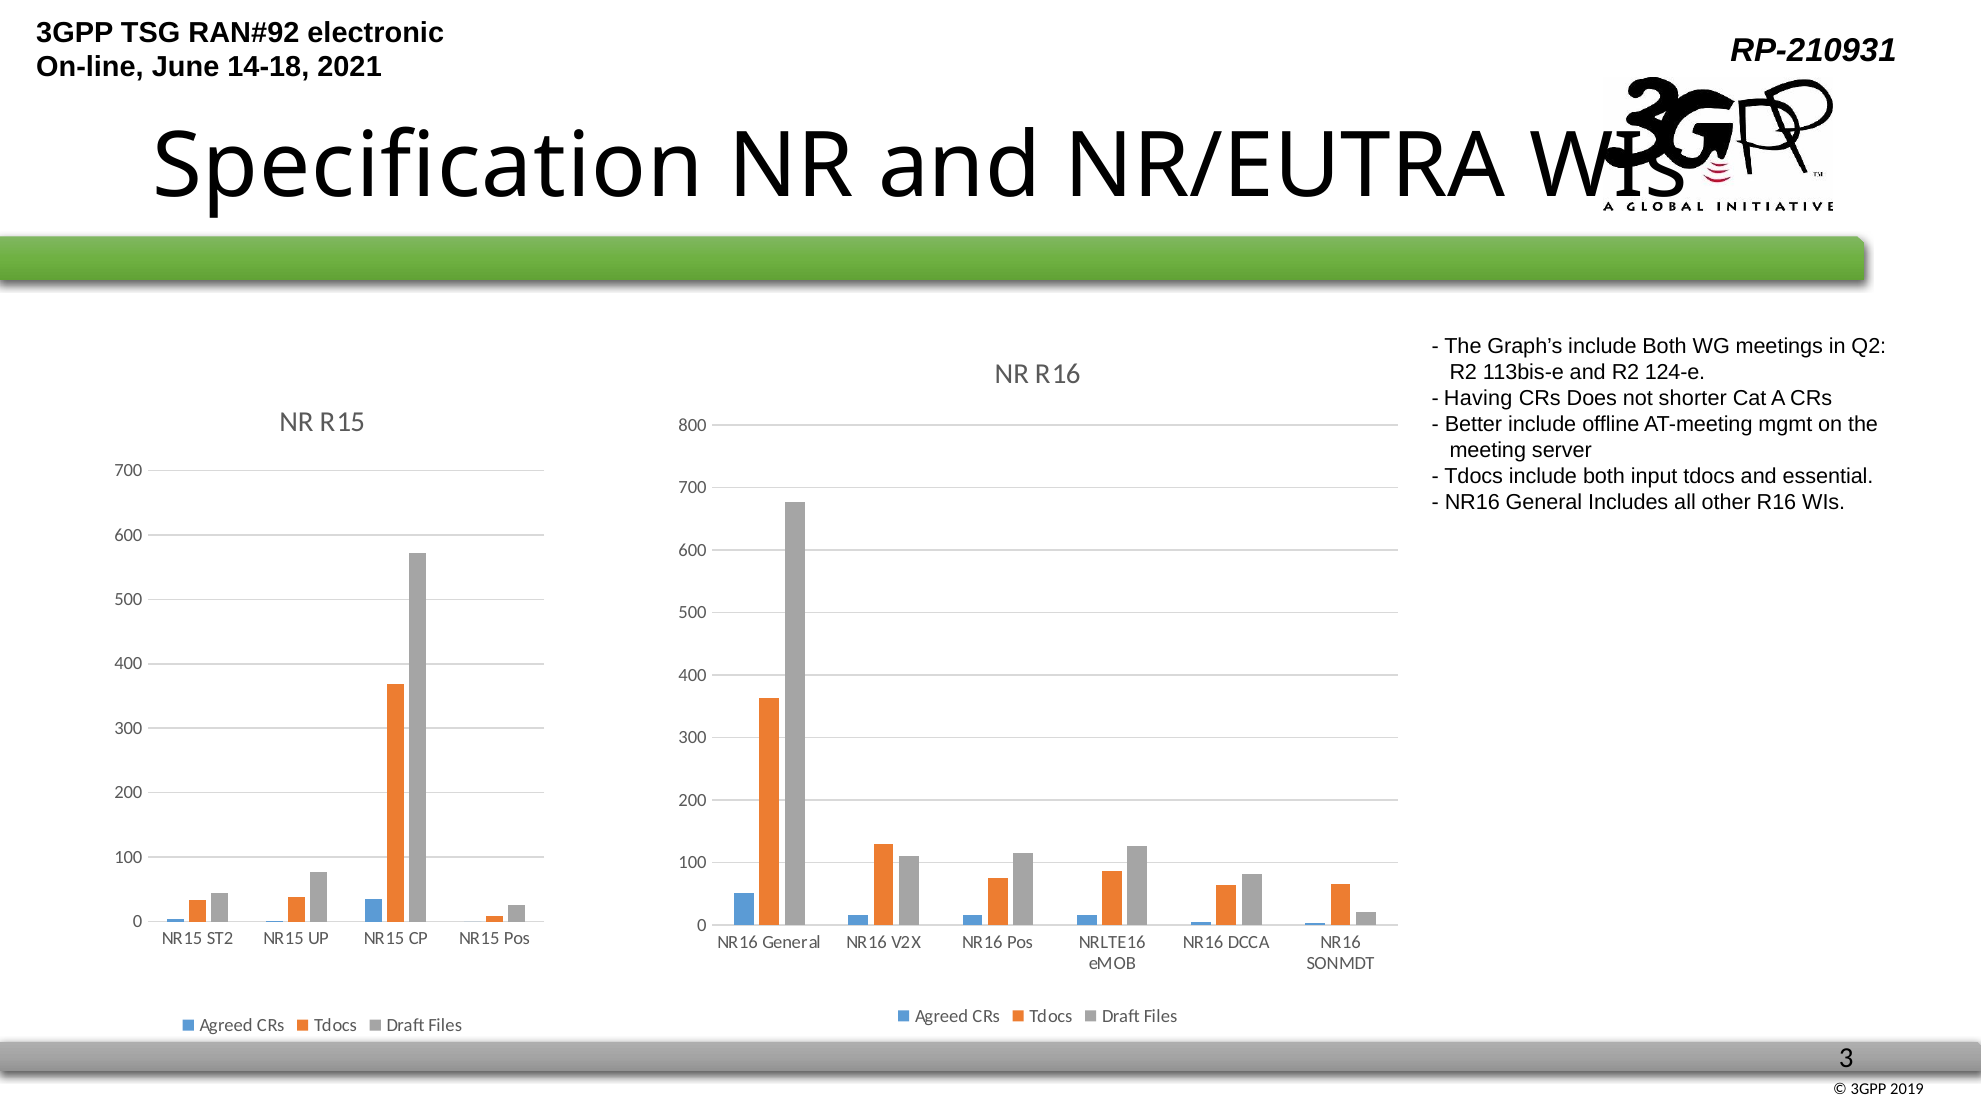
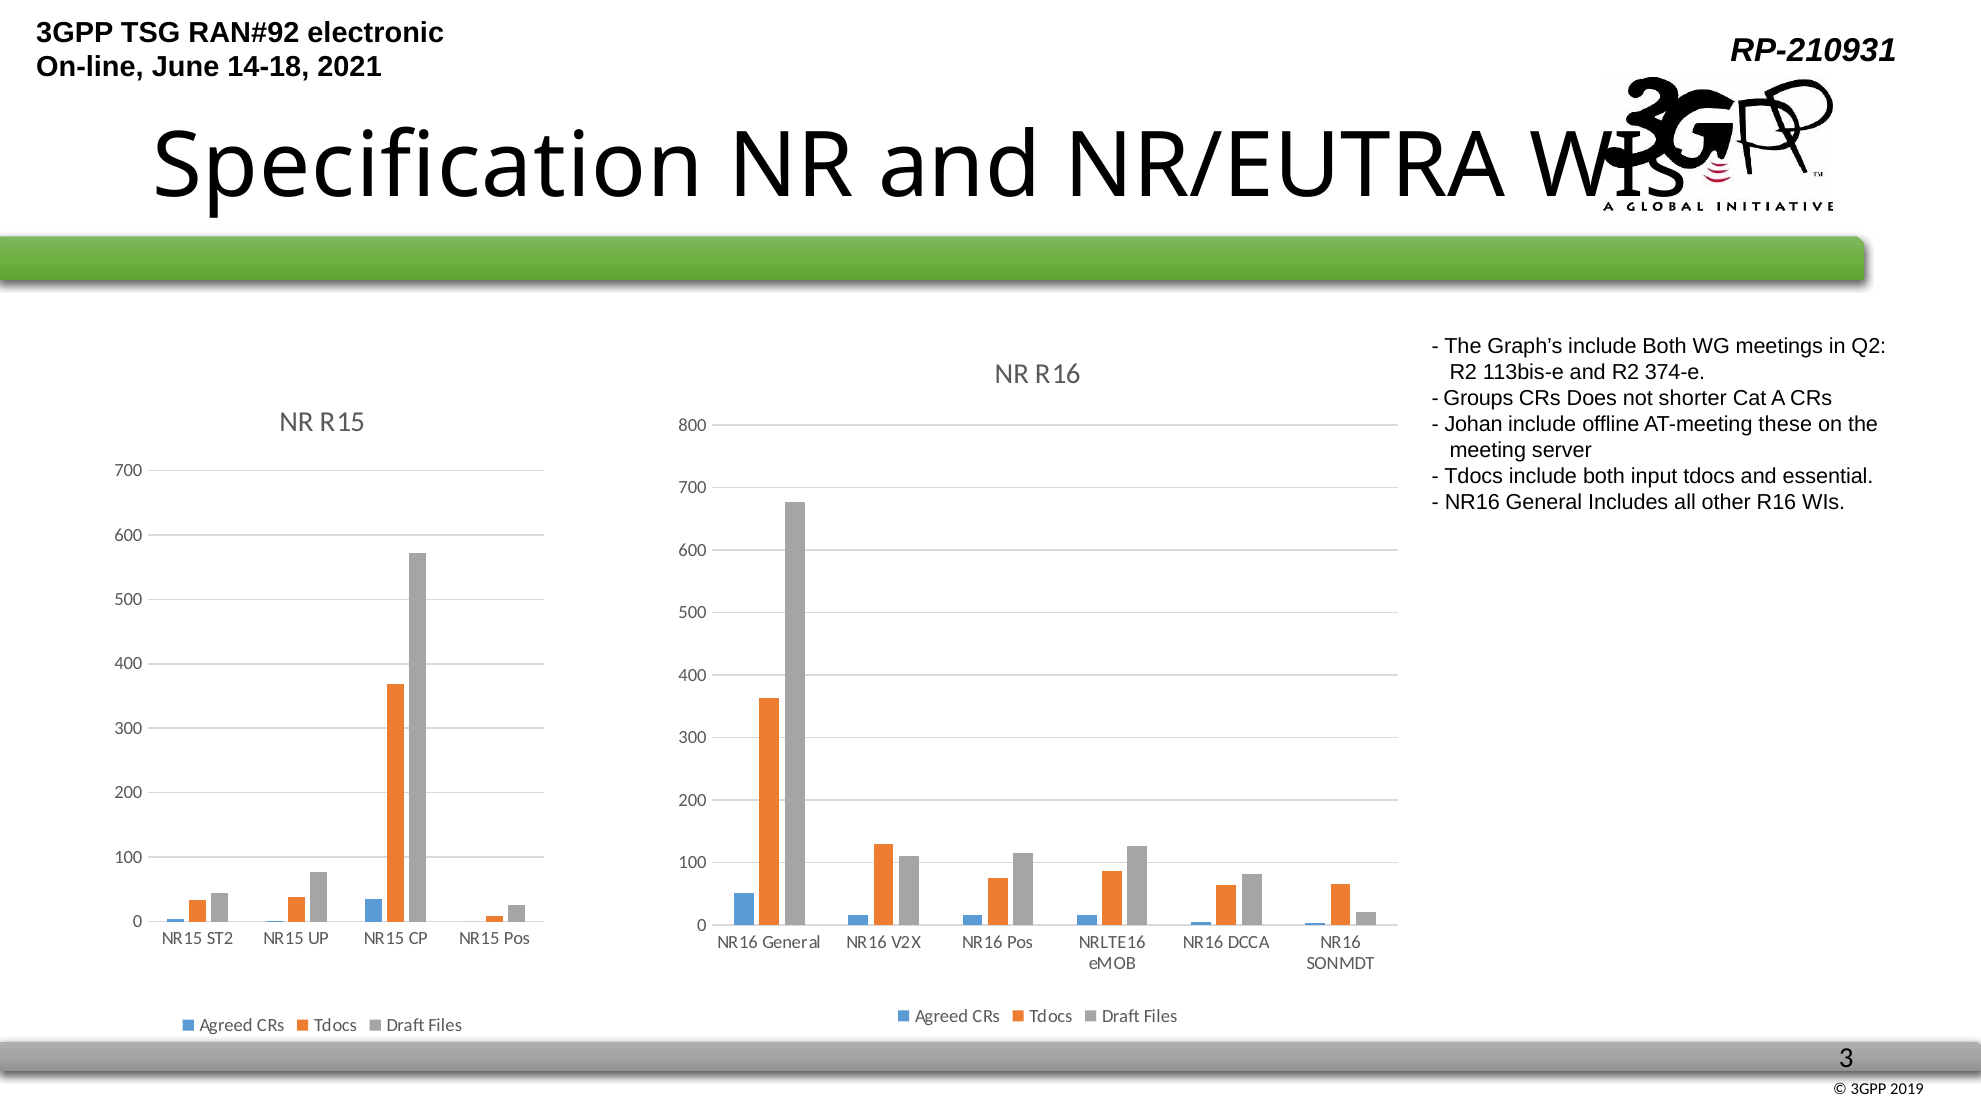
124-e: 124-e -> 374-e
Having: Having -> Groups
Better: Better -> Johan
mgmt: mgmt -> these
